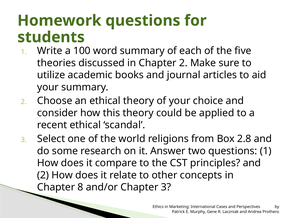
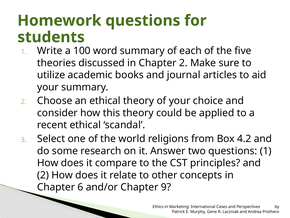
2.8: 2.8 -> 4.2
8: 8 -> 6
Chapter 3: 3 -> 9
